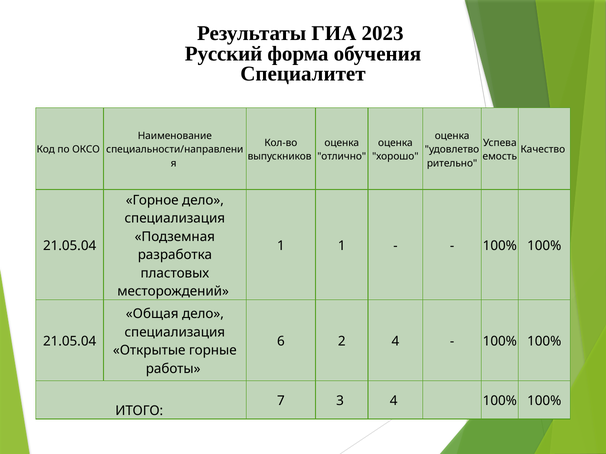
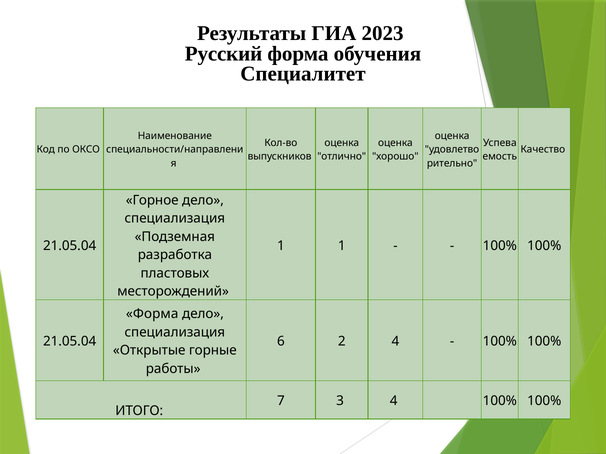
Общая at (152, 314): Общая -> Форма
